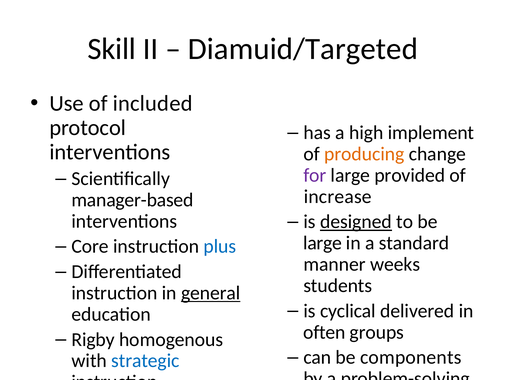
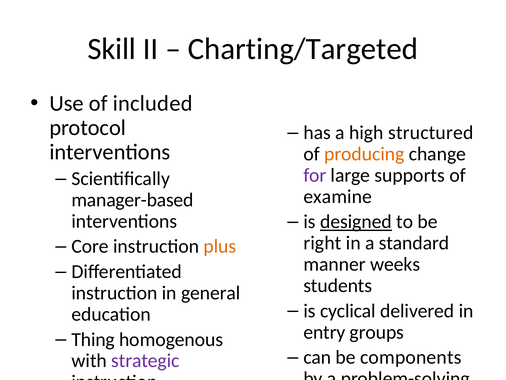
Diamuid/Targeted: Diamuid/Targeted -> Charting/Targeted
high implement: implement -> structured
provided: provided -> supports
increase: increase -> examine
large at (323, 243): large -> right
plus colour: blue -> orange
general underline: present -> none
often at (324, 332): often -> entry
Rigby: Rigby -> Thing
strategic colour: blue -> purple
